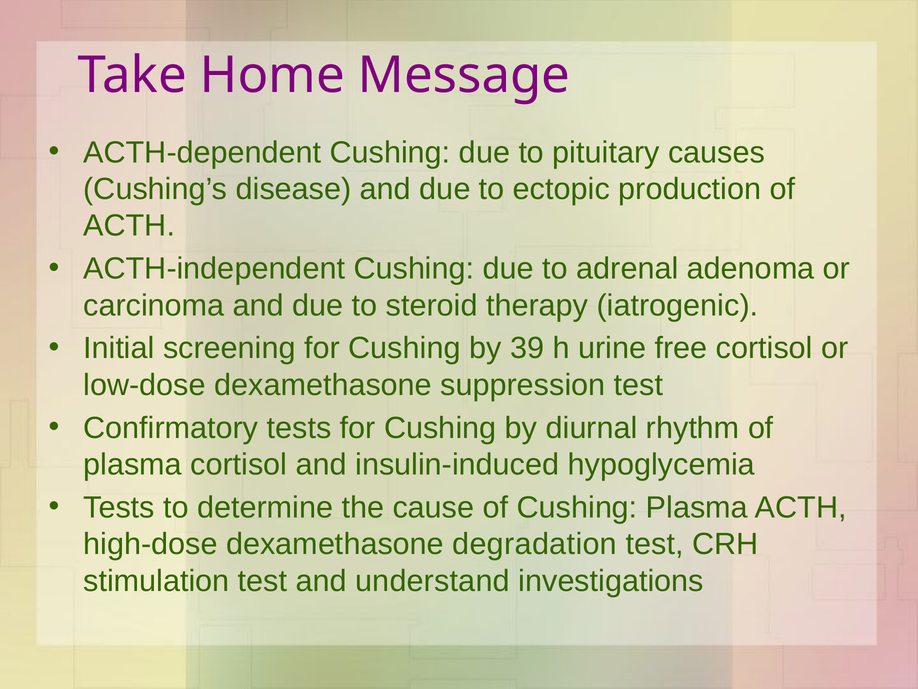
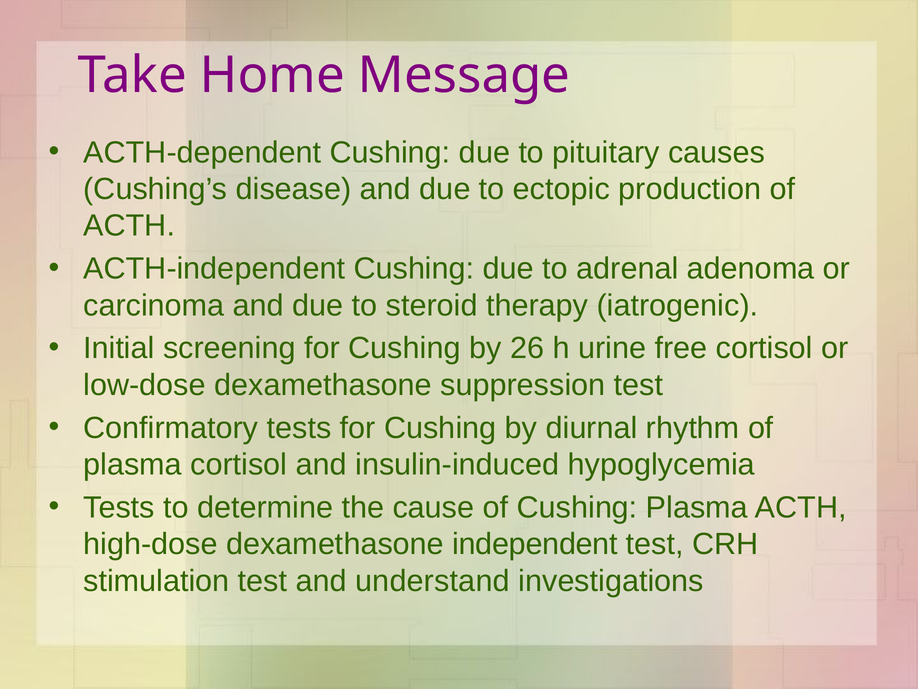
39: 39 -> 26
degradation: degradation -> independent
